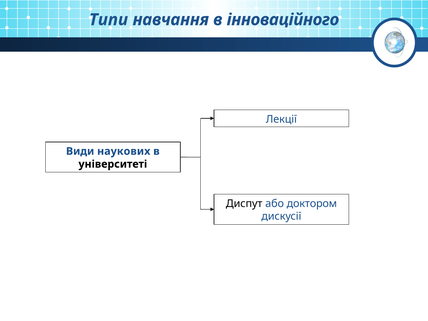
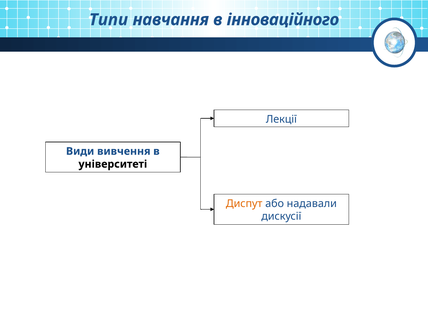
наукових: наукових -> вивчення
Диспут colour: black -> orange
доктором: доктором -> надавали
